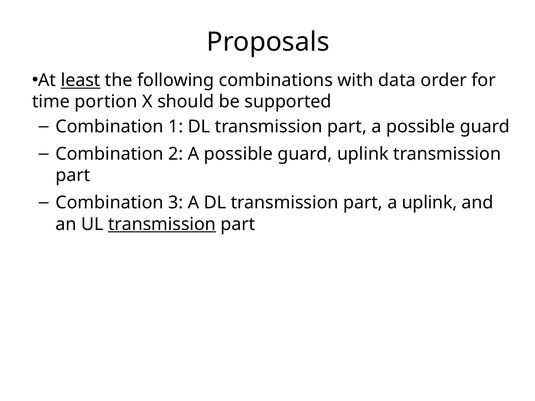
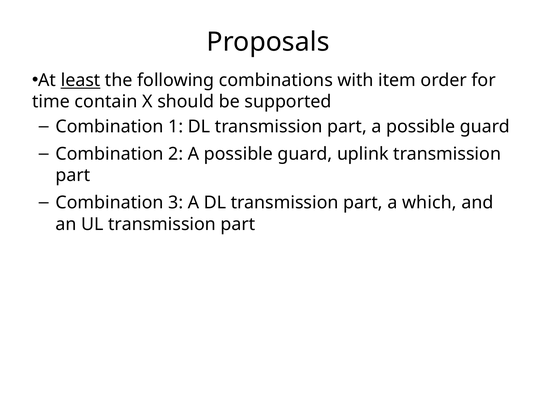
data: data -> item
portion: portion -> contain
a uplink: uplink -> which
transmission at (162, 224) underline: present -> none
